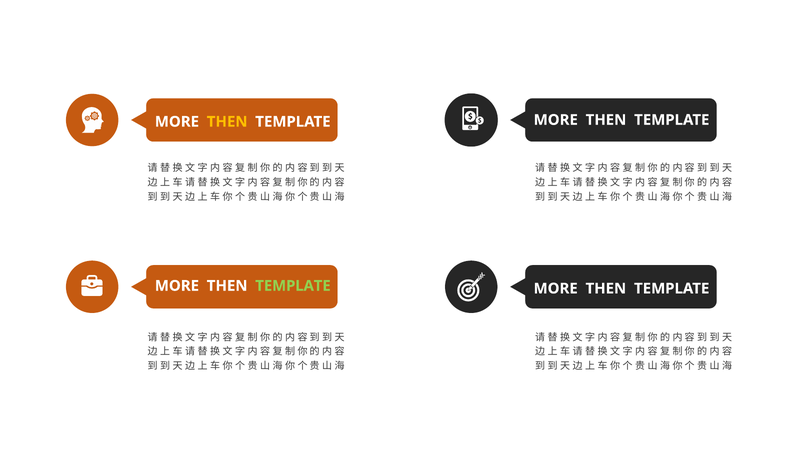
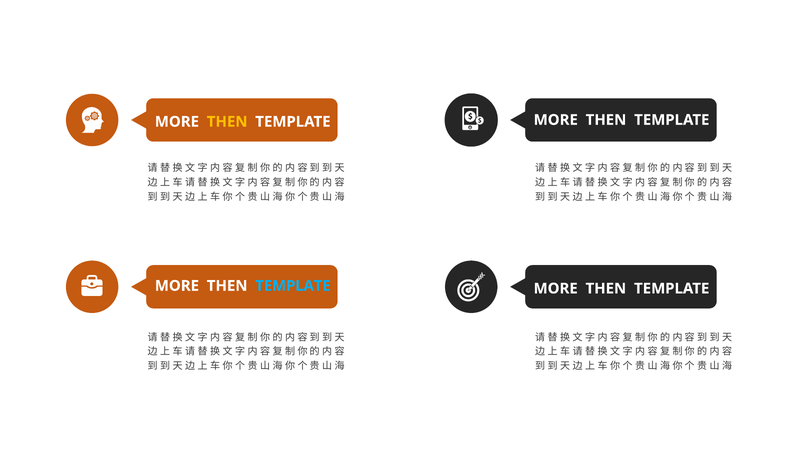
TEMPLATE at (293, 286) colour: light green -> light blue
